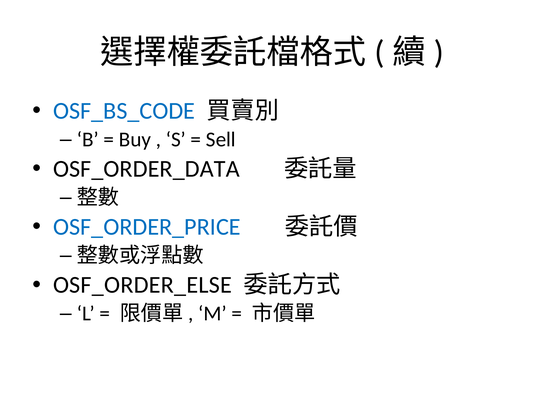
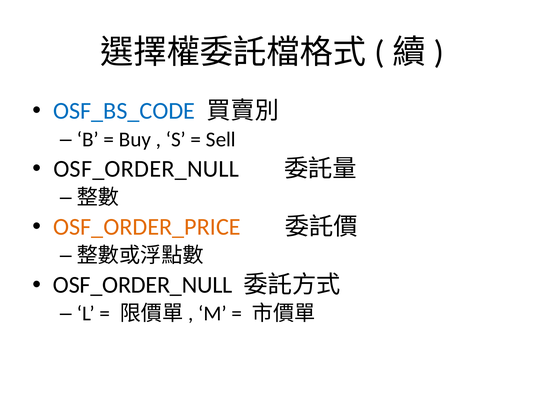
OSF_ORDER_DATA at (146, 169): OSF_ORDER_DATA -> OSF_ORDER_NULL
OSF_ORDER_PRICE colour: blue -> orange
OSF_ORDER_ELSE at (142, 285): OSF_ORDER_ELSE -> OSF_ORDER_NULL
